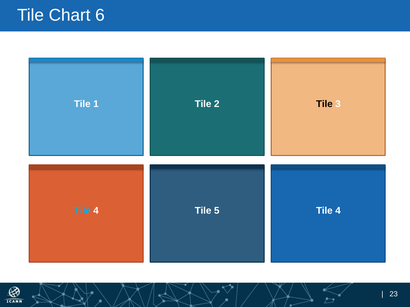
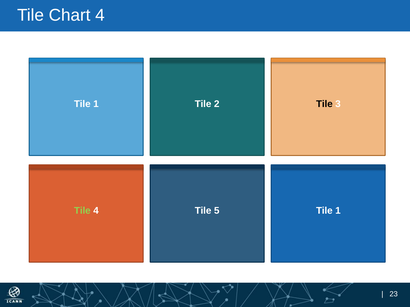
Chart 6: 6 -> 4
Tile at (82, 211) colour: light blue -> light green
5 Tile 4: 4 -> 1
